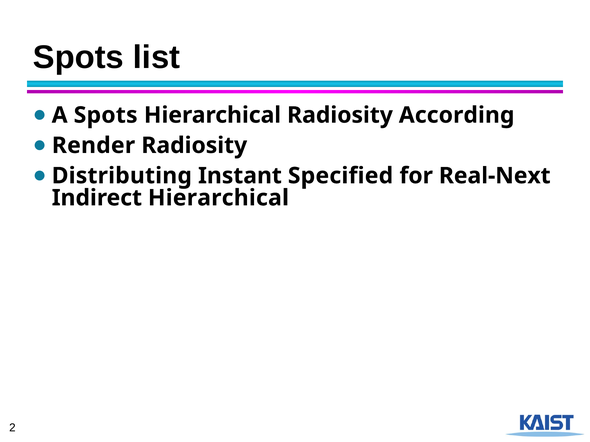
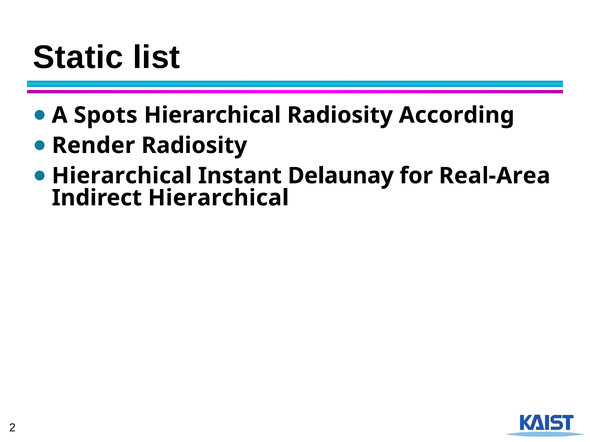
Spots at (78, 58): Spots -> Static
Distributing at (122, 176): Distributing -> Hierarchical
Specified: Specified -> Delaunay
Real-Next: Real-Next -> Real-Area
